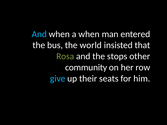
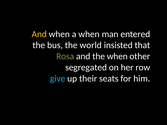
And at (39, 34) colour: light blue -> yellow
the stops: stops -> when
community: community -> segregated
